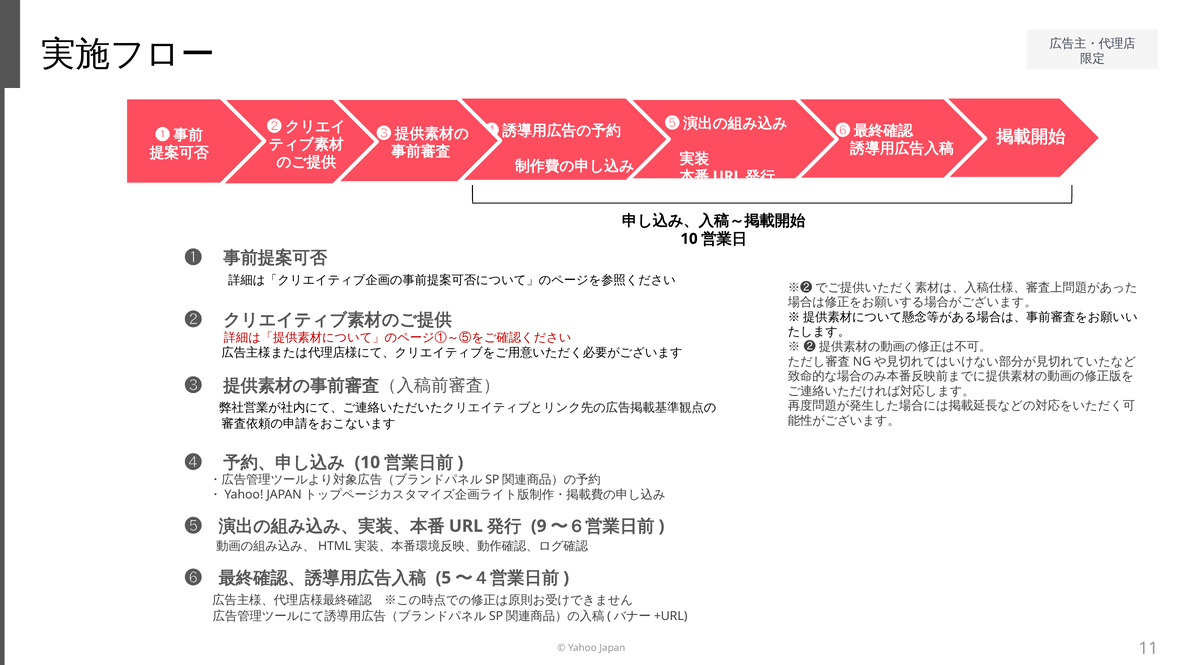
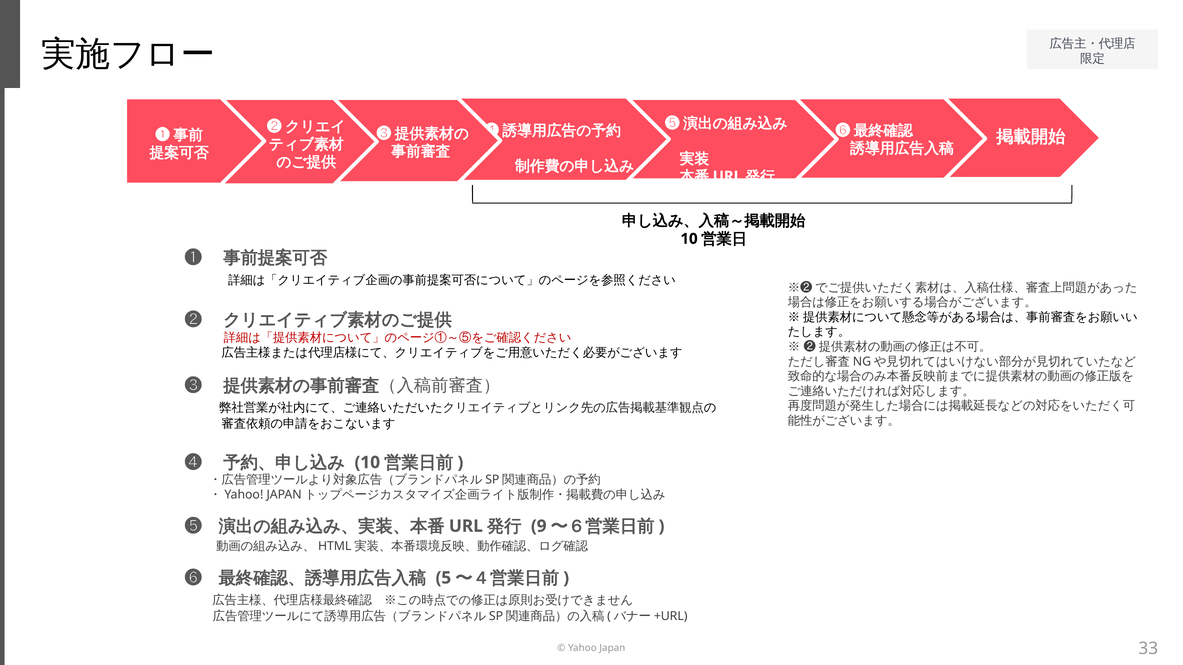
11: 11 -> 33
